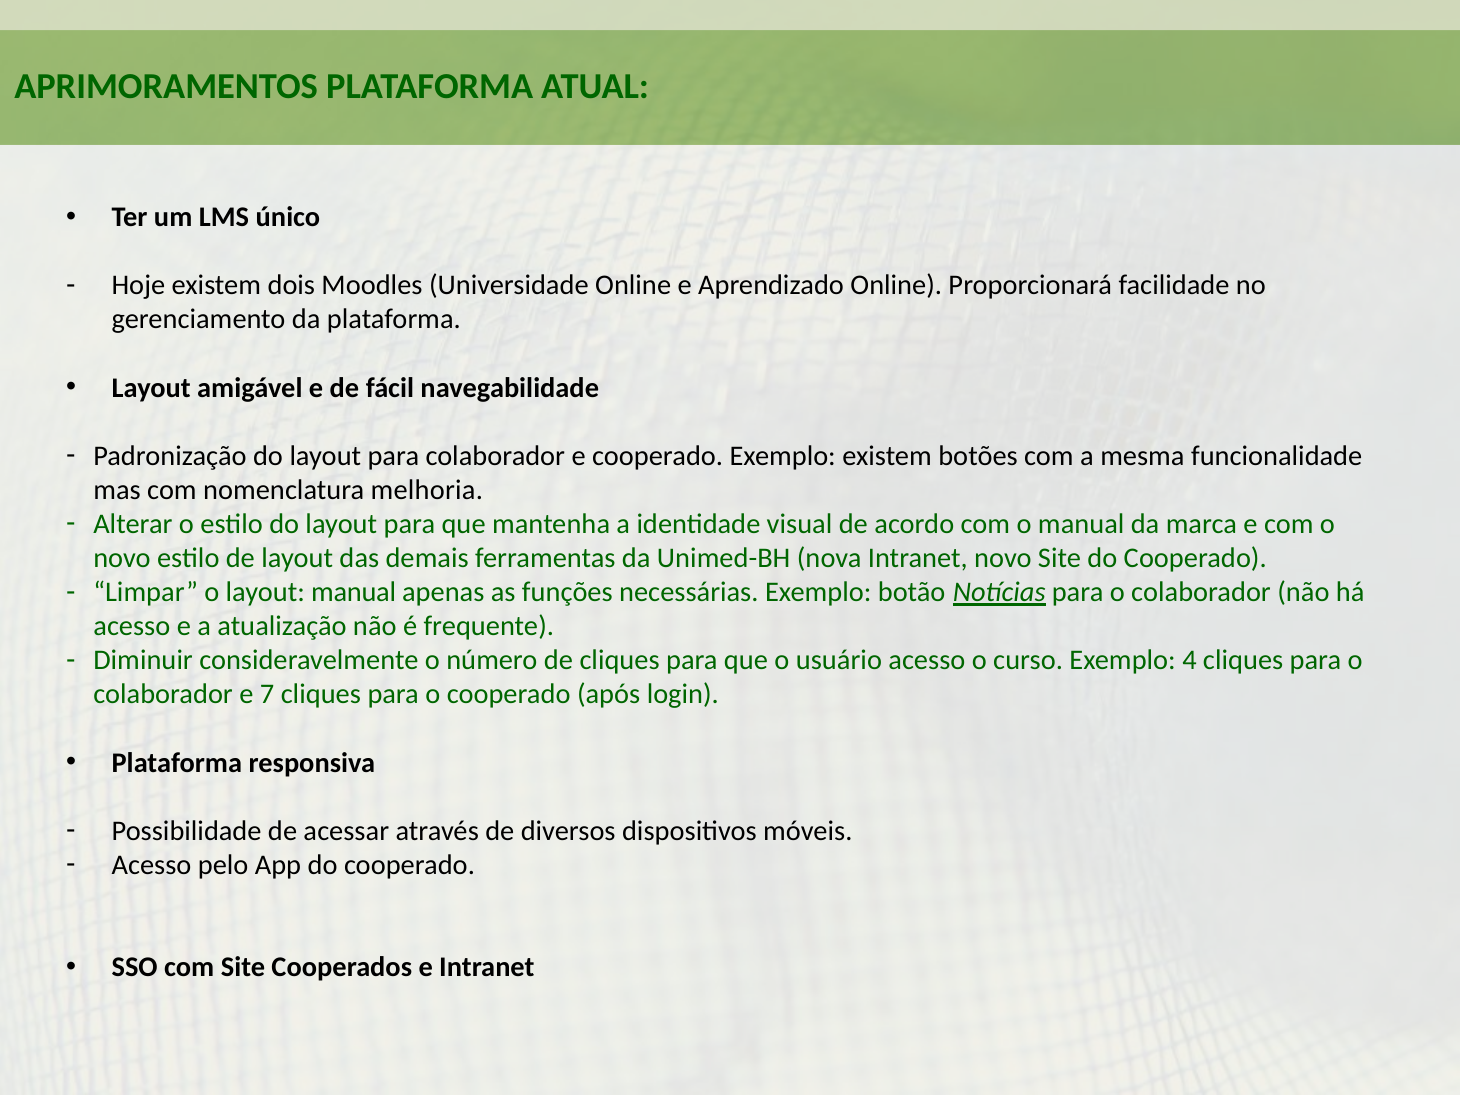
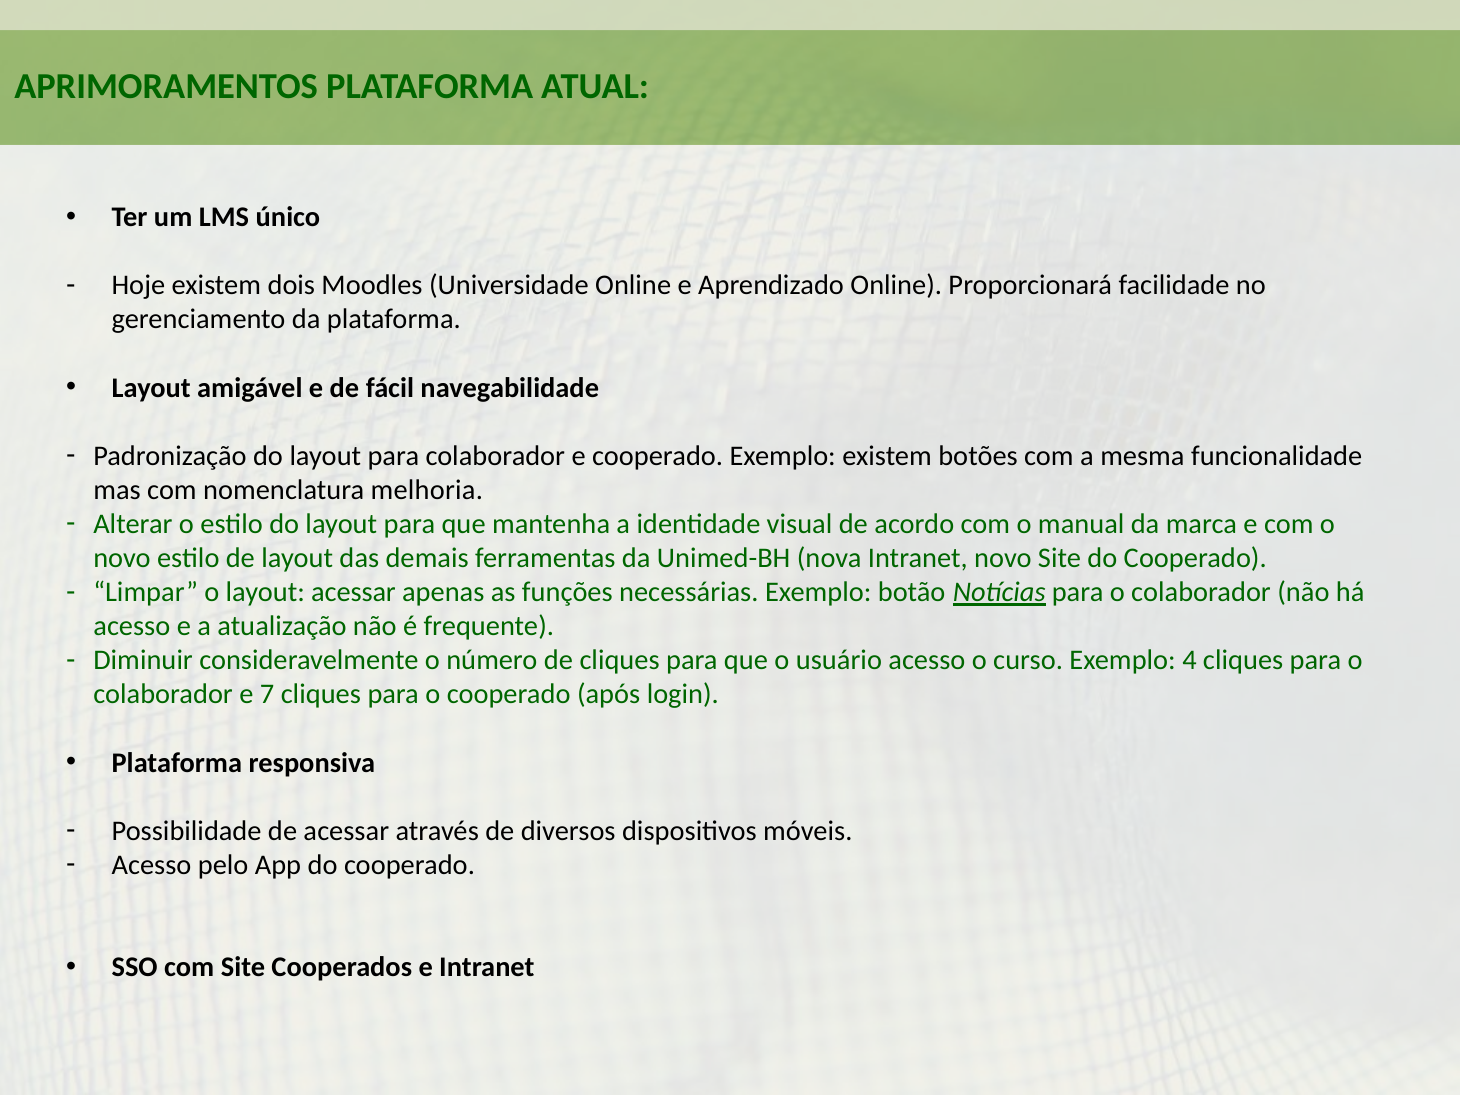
layout manual: manual -> acessar
